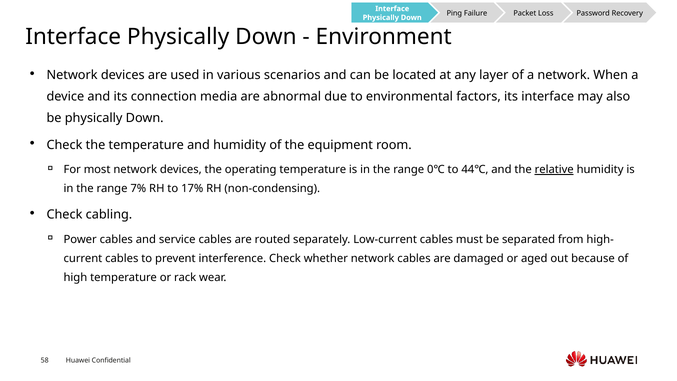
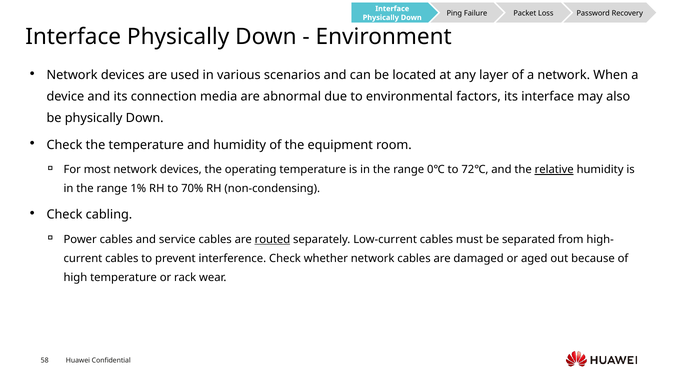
44℃: 44℃ -> 72℃
7%: 7% -> 1%
17%: 17% -> 70%
routed underline: none -> present
